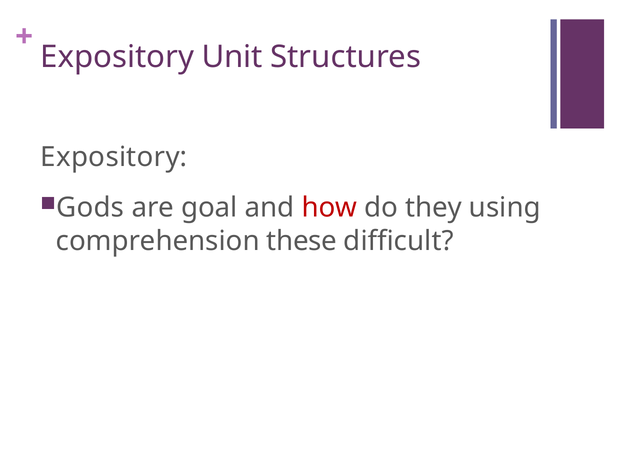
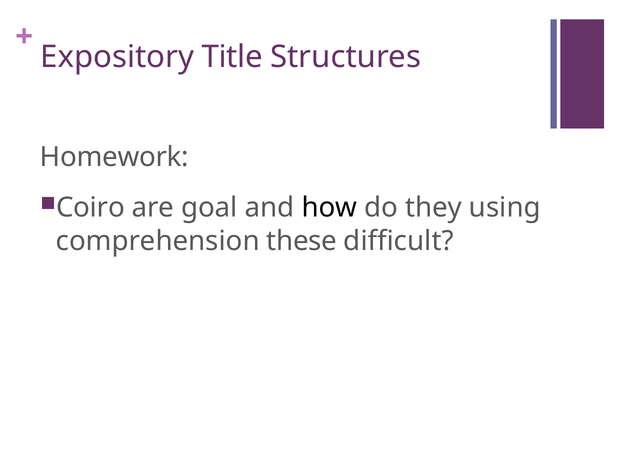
Unit: Unit -> Title
Expository at (114, 157): Expository -> Homework
Gods: Gods -> Coiro
how colour: red -> black
